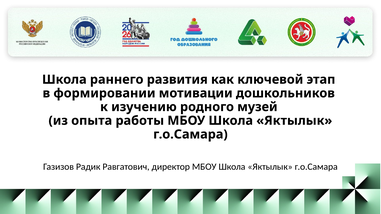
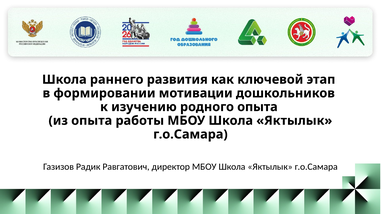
родного музей: музей -> опыта
